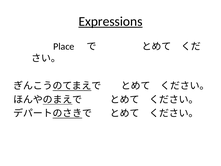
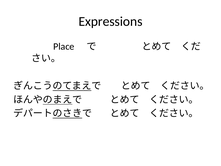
Expressions underline: present -> none
